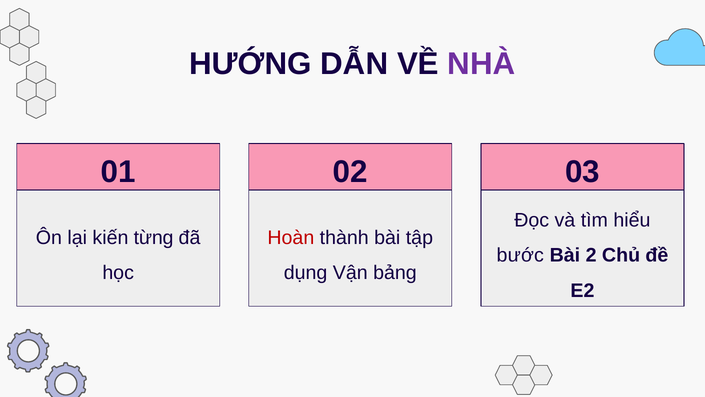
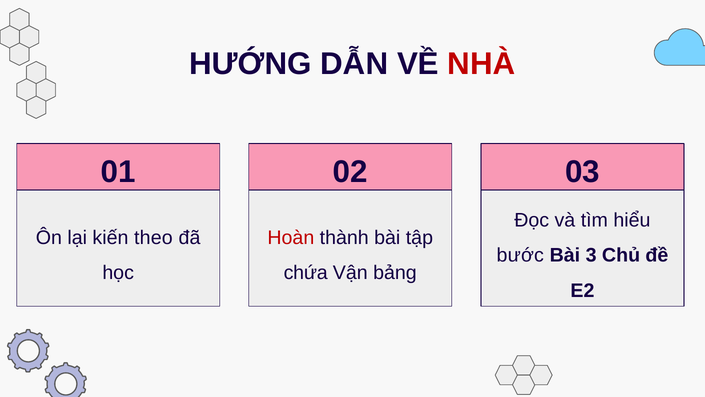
NHÀ colour: purple -> red
từng: từng -> theo
2: 2 -> 3
dụng: dụng -> chứa
